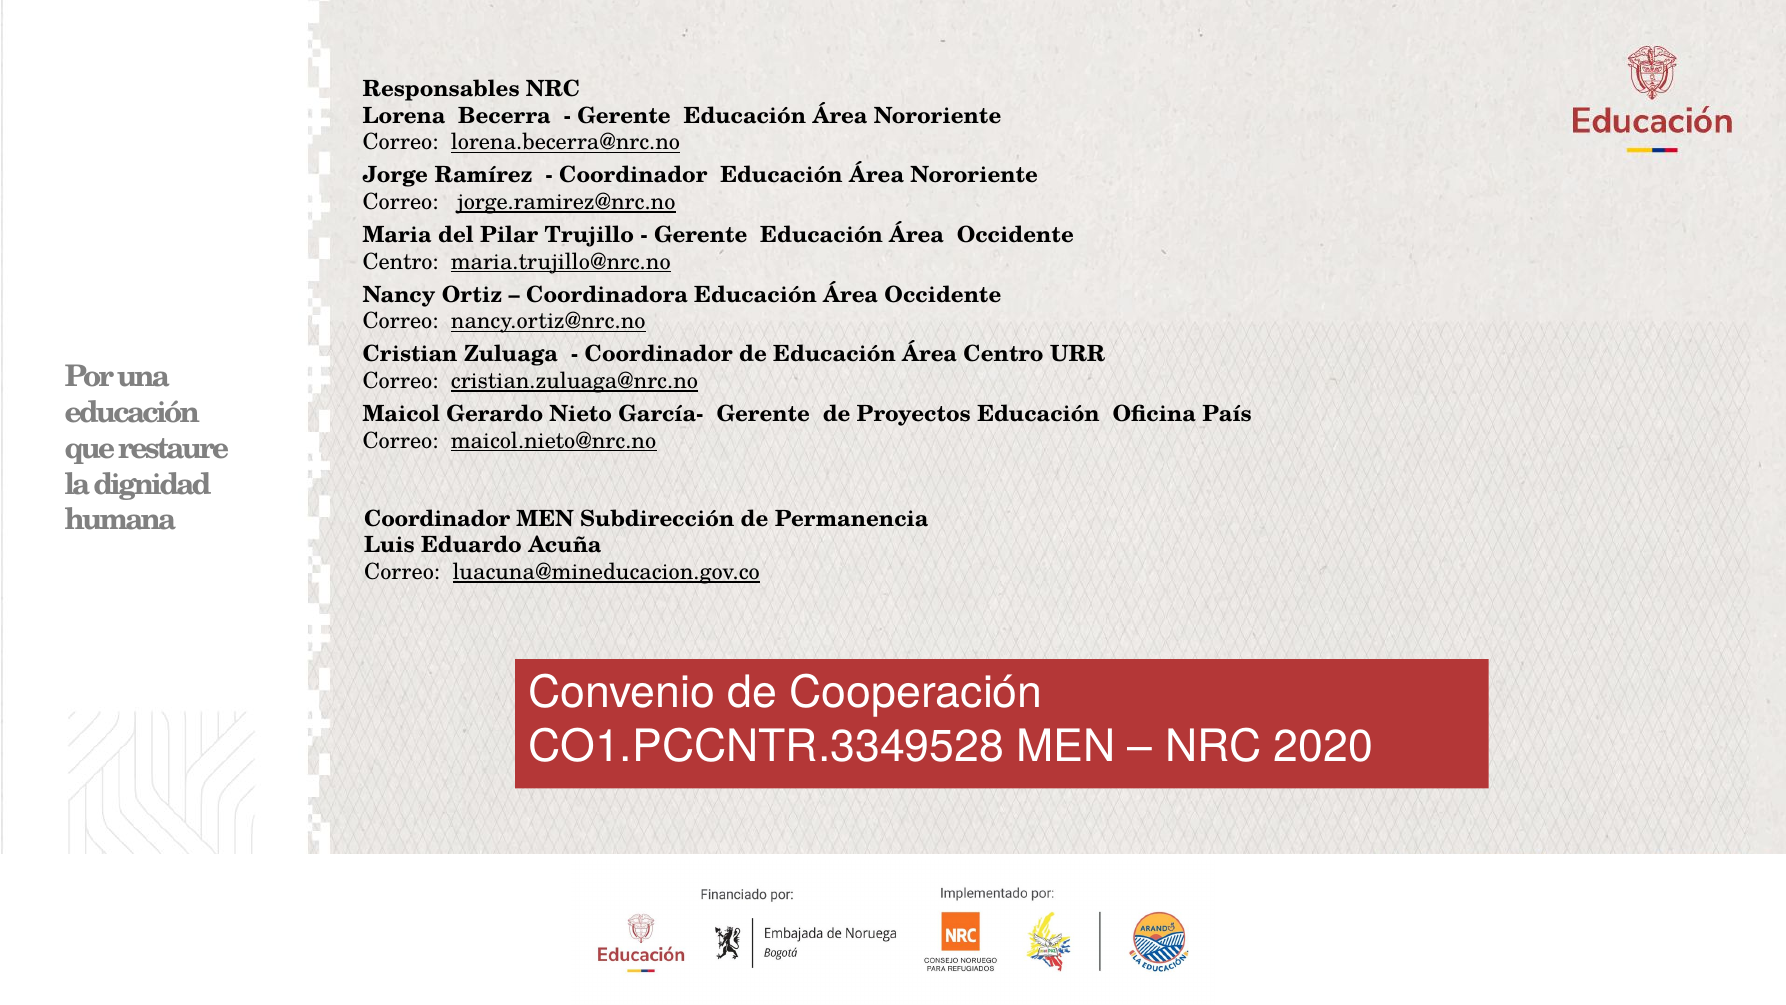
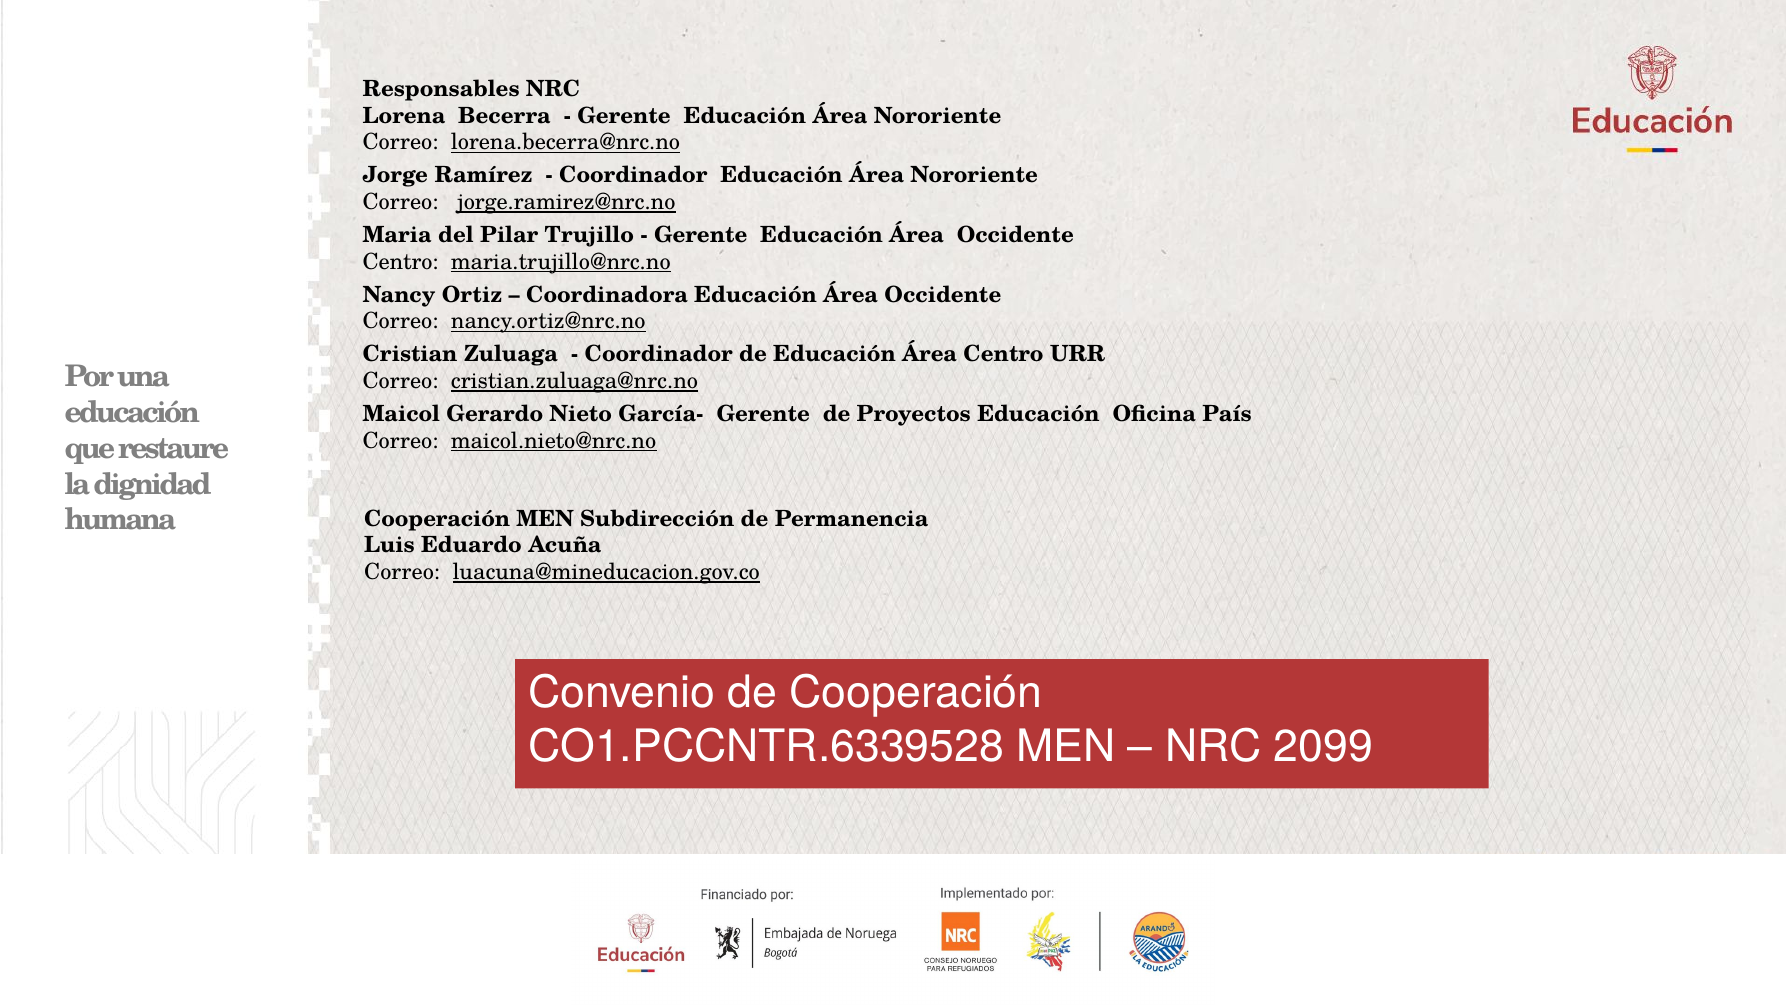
Coordinador at (437, 518): Coordinador -> Cooperación
CO1.PCCNTR.3349528: CO1.PCCNTR.3349528 -> CO1.PCCNTR.6339528
2020: 2020 -> 2099
